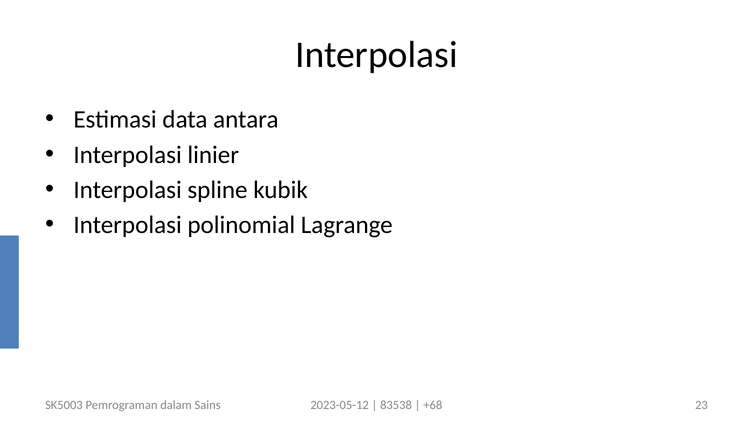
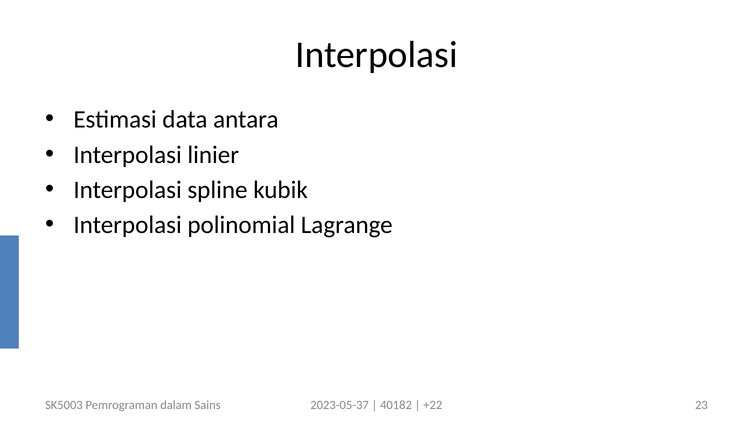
2023-05-12: 2023-05-12 -> 2023-05-37
83538: 83538 -> 40182
+68: +68 -> +22
